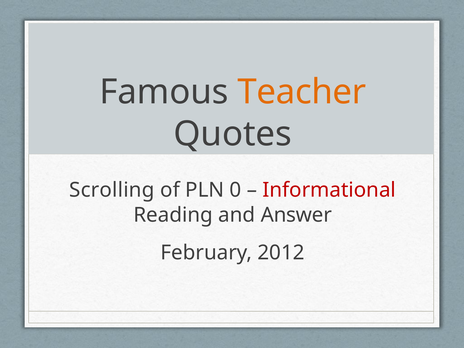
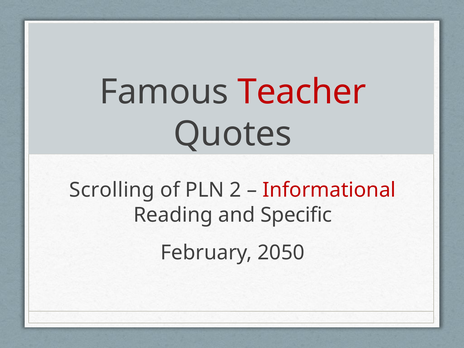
Teacher colour: orange -> red
0: 0 -> 2
Answer: Answer -> Specific
2012: 2012 -> 2050
